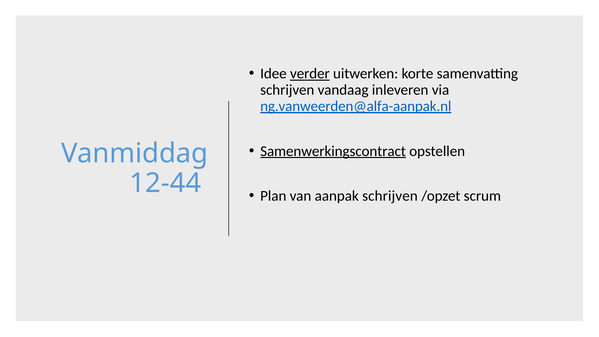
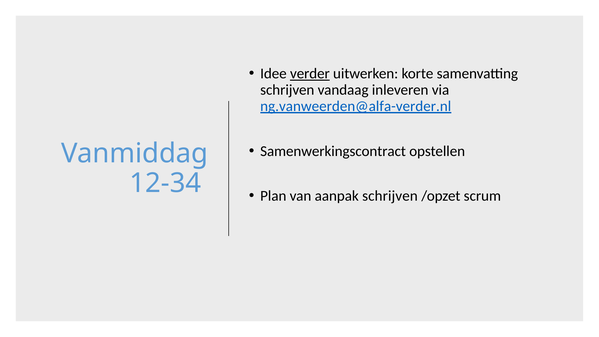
ng.vanweerden@alfa-aanpak.nl: ng.vanweerden@alfa-aanpak.nl -> ng.vanweerden@alfa-verder.nl
Samenwerkingscontract underline: present -> none
12-44: 12-44 -> 12-34
